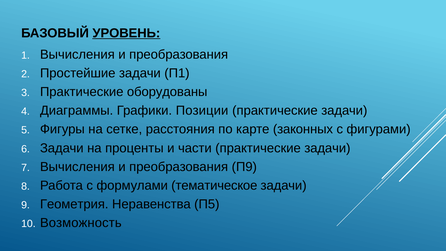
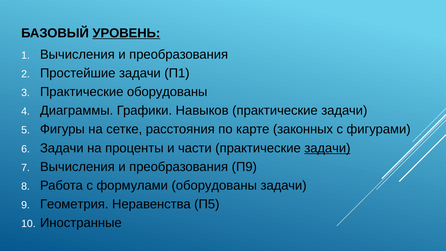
Позиции: Позиции -> Навыков
задачи at (327, 148) underline: none -> present
формулами тематическое: тематическое -> оборудованы
Возможность: Возможность -> Иностранные
